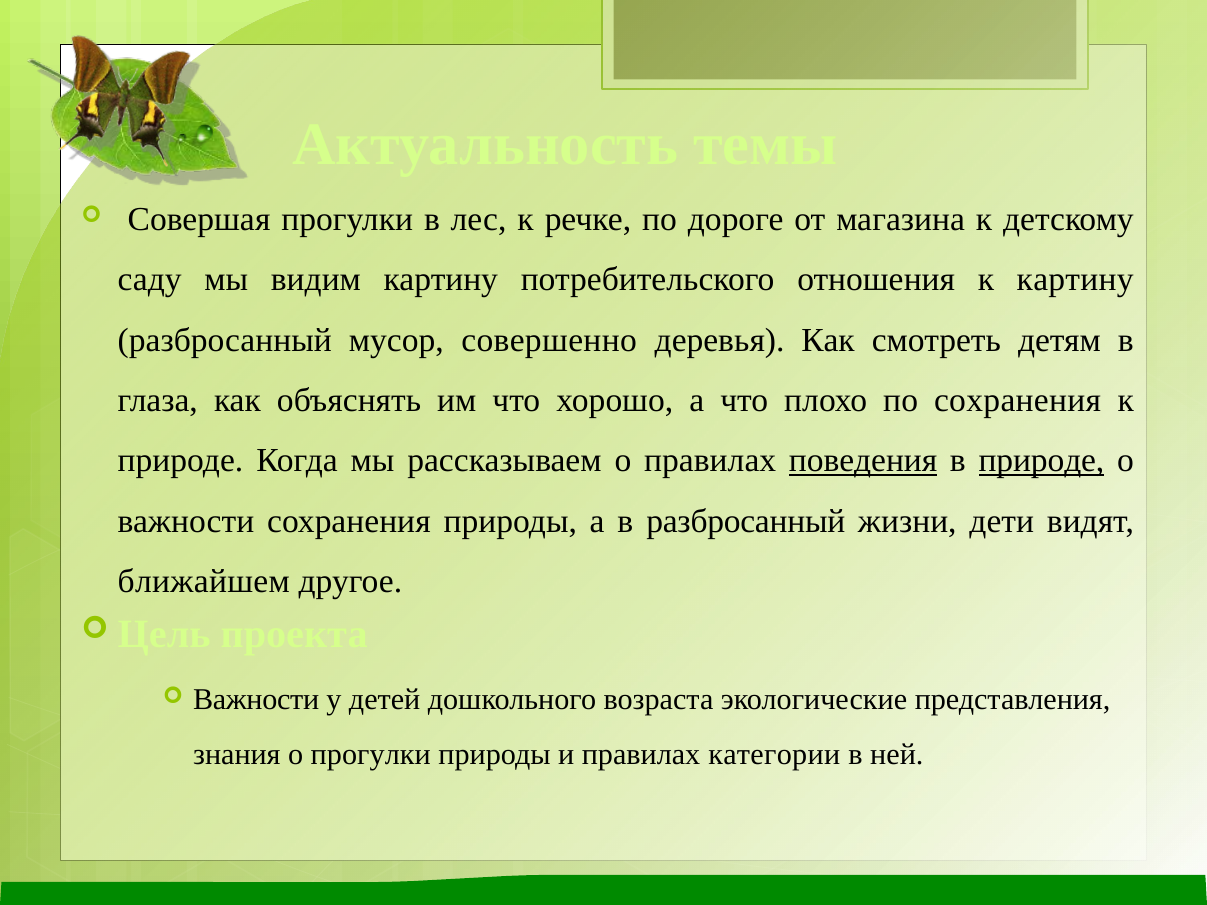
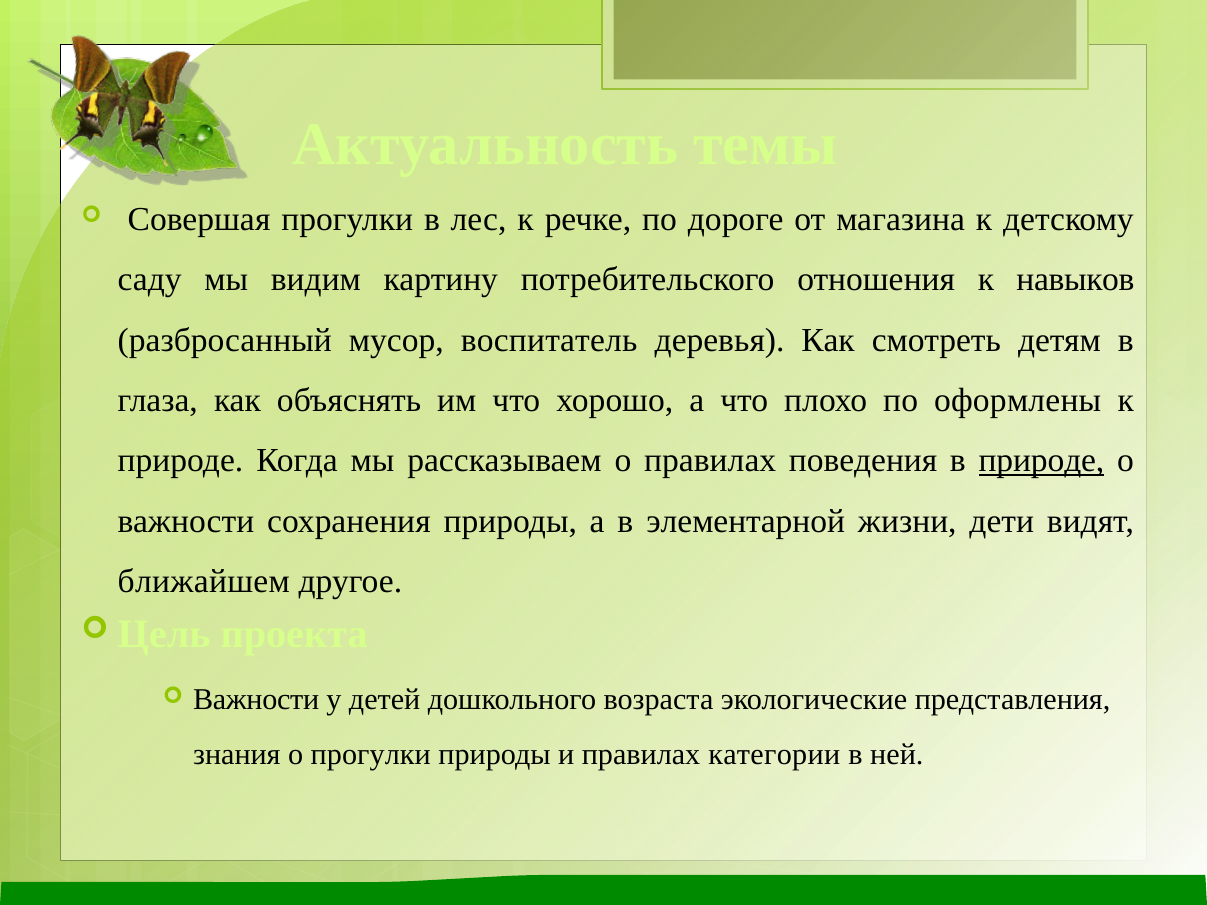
к картину: картину -> навыков
совершенно: совершенно -> воспитатель
по сохранения: сохранения -> оформлены
поведения underline: present -> none
в разбросанный: разбросанный -> элементарной
